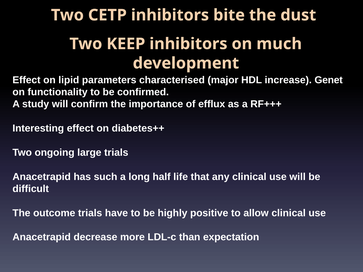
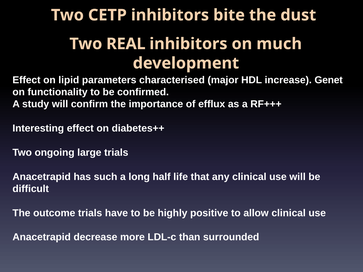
KEEP: KEEP -> REAL
expectation: expectation -> surrounded
